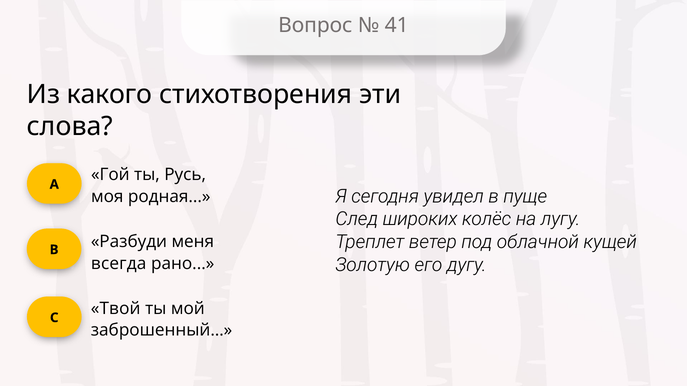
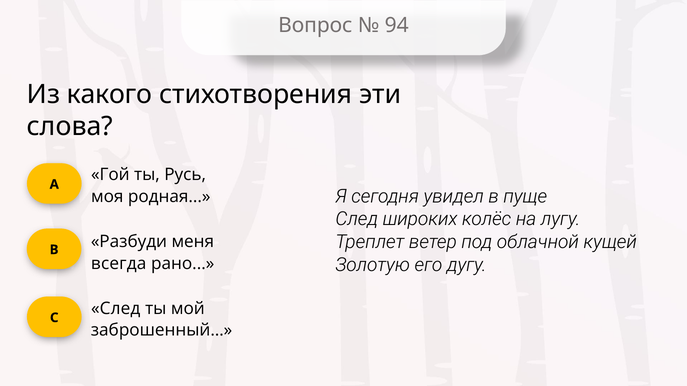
41: 41 -> 94
Твой at (116, 309): Твой -> След
